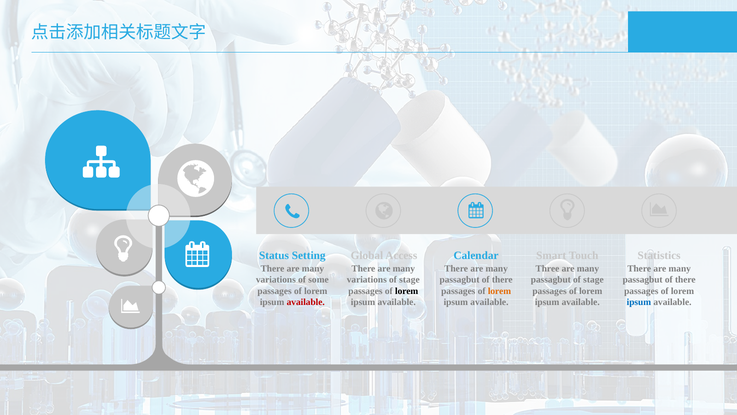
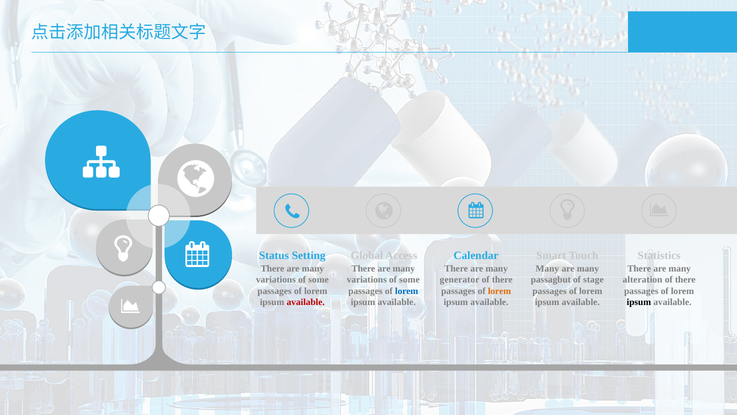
Three at (547, 268): Three -> Many
stage at (409, 279): stage -> some
passagbut at (460, 279): passagbut -> generator
passagbut at (643, 279): passagbut -> alteration
lorem at (407, 291) colour: black -> blue
ipsum at (639, 302) colour: blue -> black
